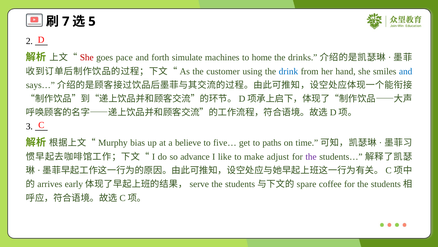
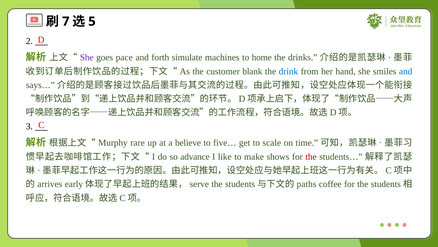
She at (87, 57) colour: red -> purple
using: using -> blank
bias: bias -> rare
paths: paths -> scale
adjust: adjust -> shows
the at (311, 156) colour: purple -> red
spare: spare -> paths
